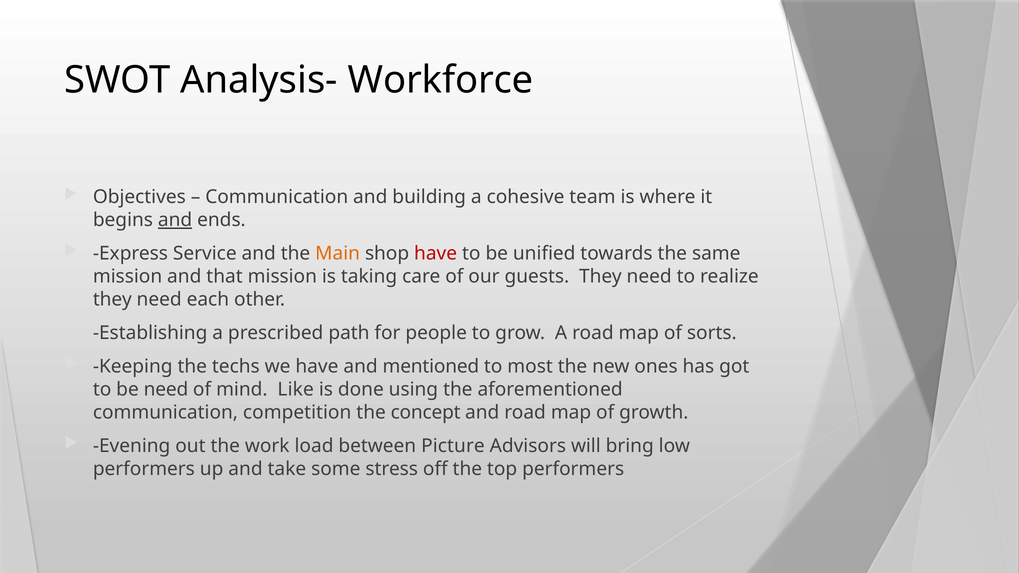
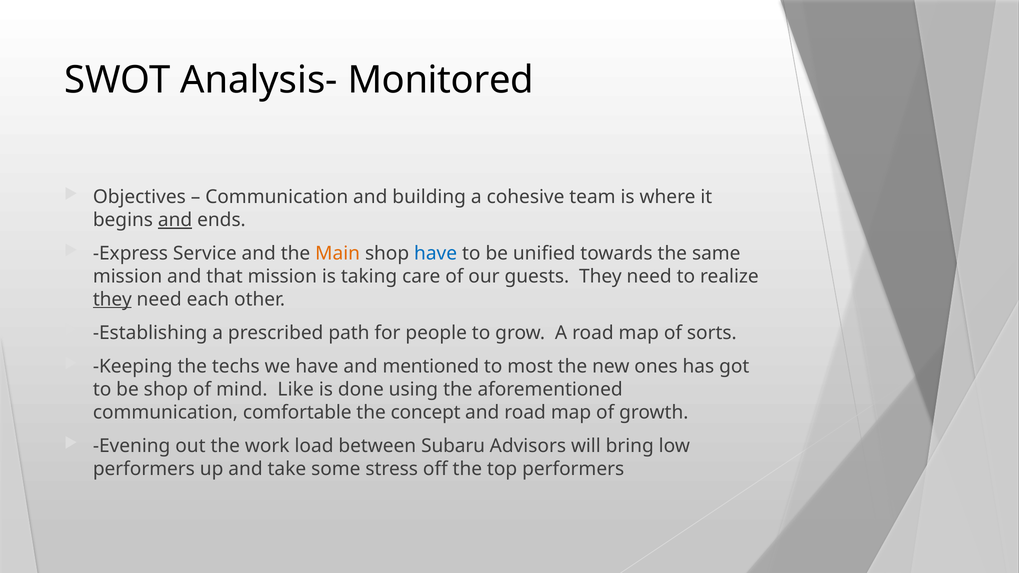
Workforce: Workforce -> Monitored
have at (436, 254) colour: red -> blue
they at (112, 300) underline: none -> present
be need: need -> shop
competition: competition -> comfortable
Picture: Picture -> Subaru
